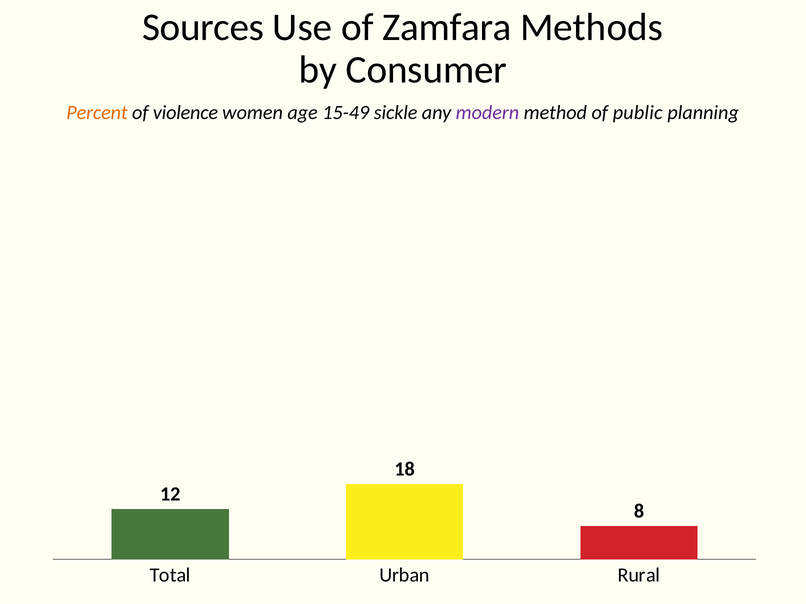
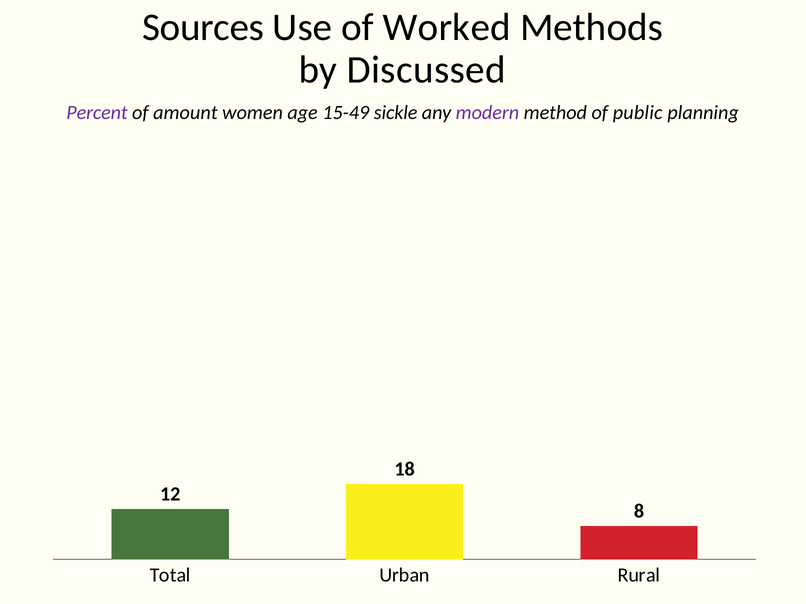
Zamfara: Zamfara -> Worked
Consumer: Consumer -> Discussed
Percent colour: orange -> purple
violence: violence -> amount
